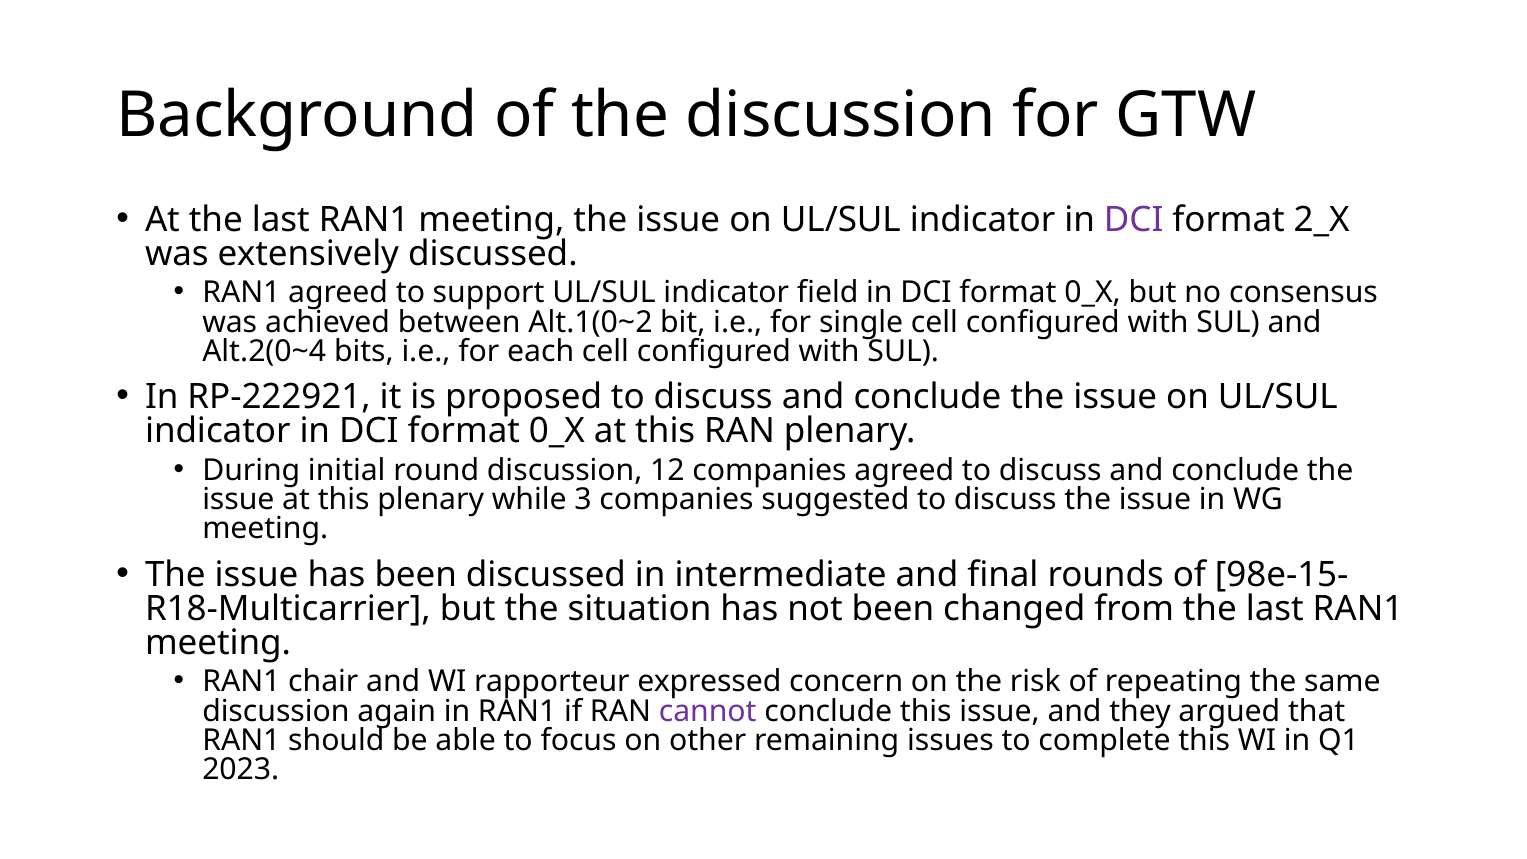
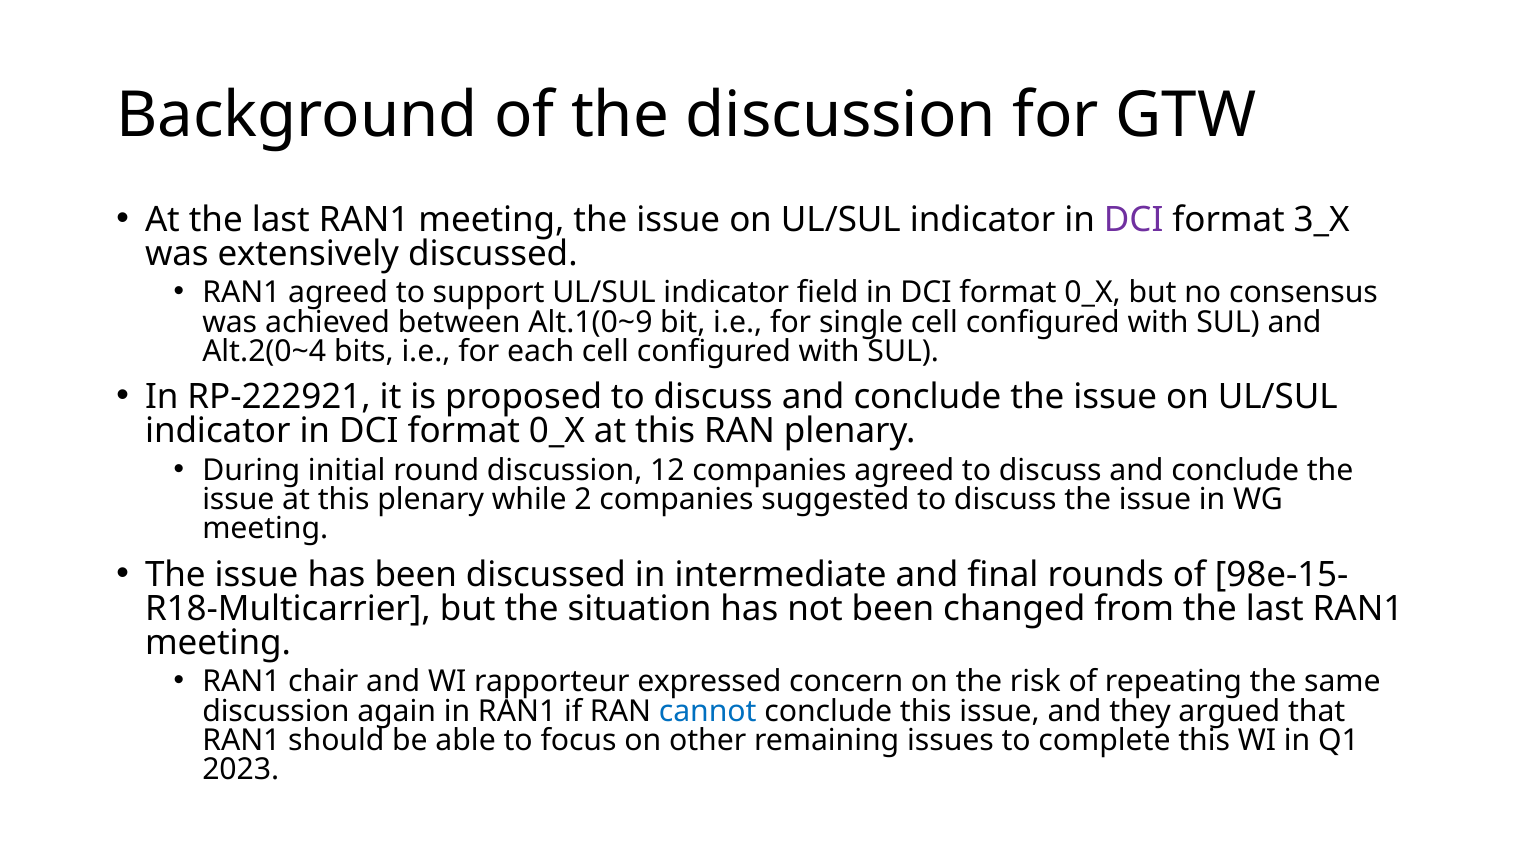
2_X: 2_X -> 3_X
Alt.1(0~2: Alt.1(0~2 -> Alt.1(0~9
3: 3 -> 2
cannot colour: purple -> blue
